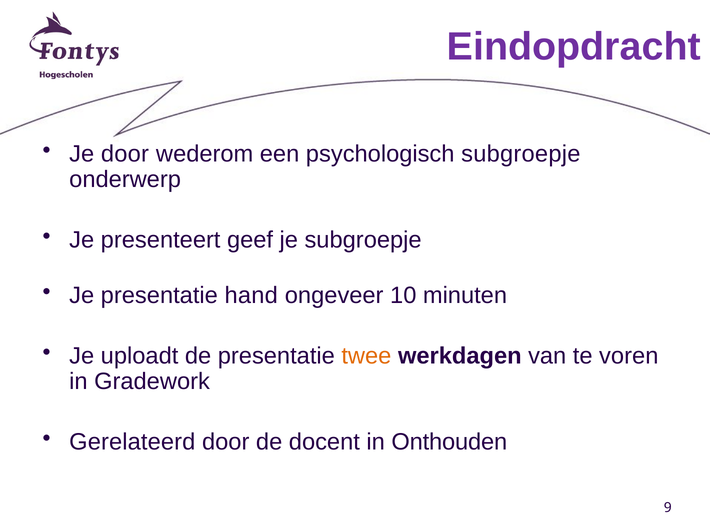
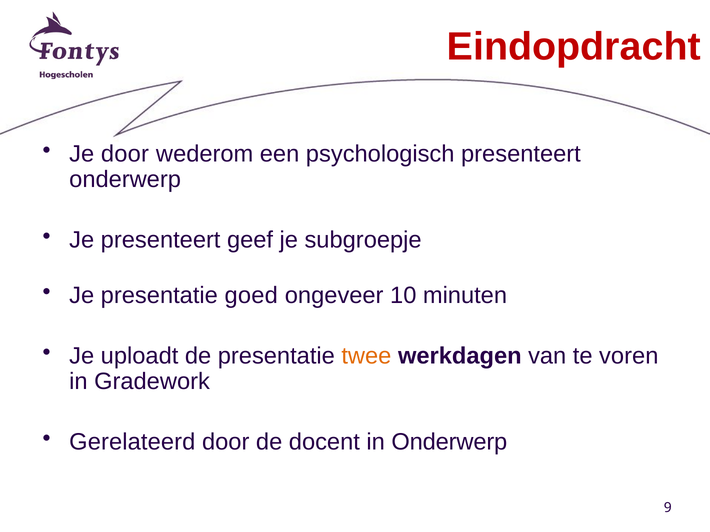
Eindopdracht colour: purple -> red
psychologisch subgroepje: subgroepje -> presenteert
hand: hand -> goed
in Onthouden: Onthouden -> Onderwerp
